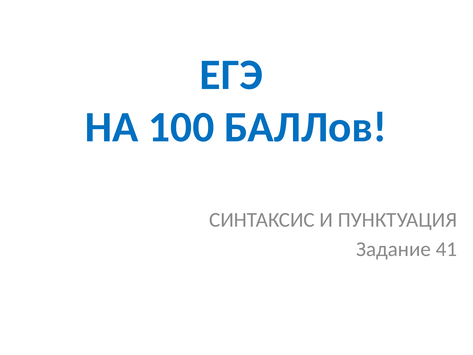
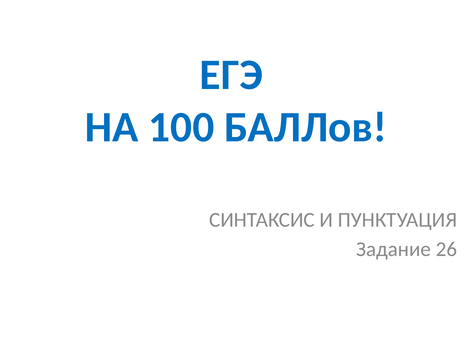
41: 41 -> 26
